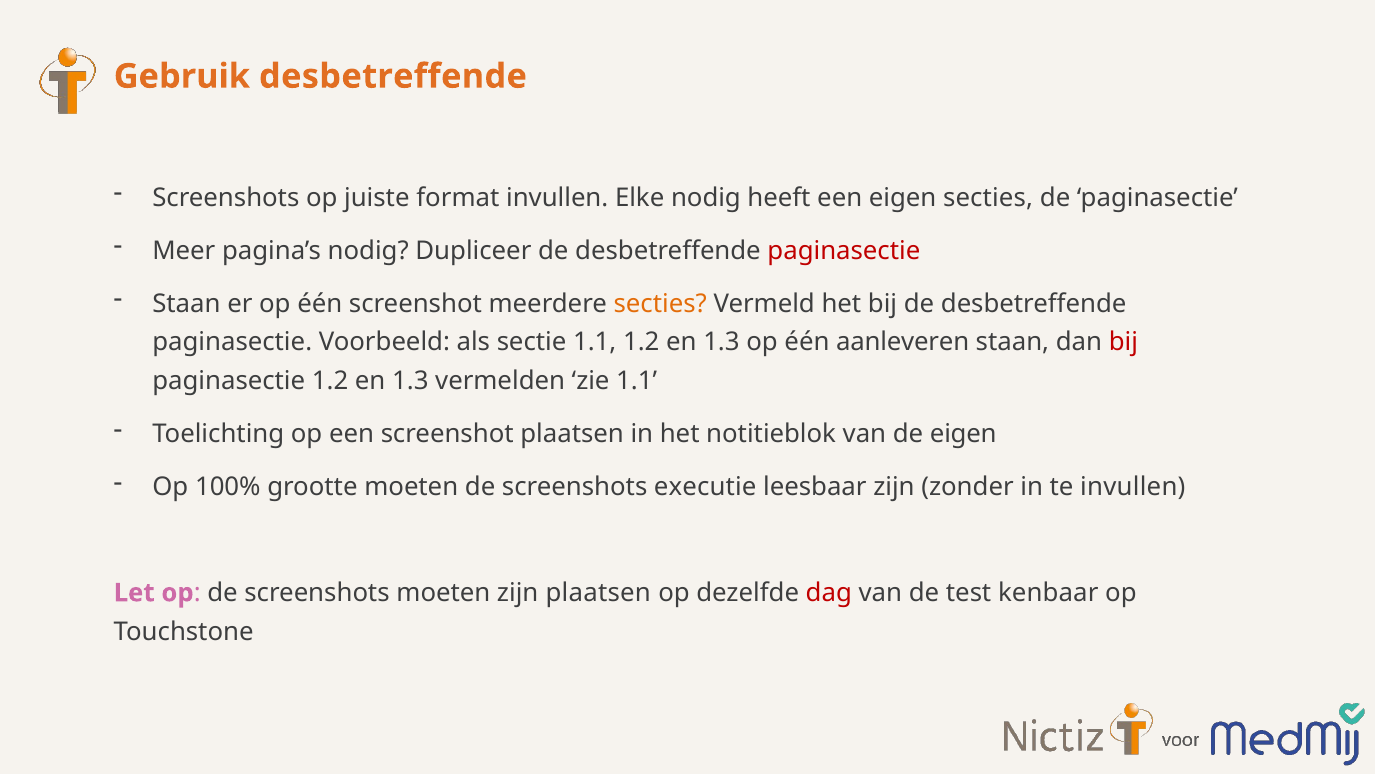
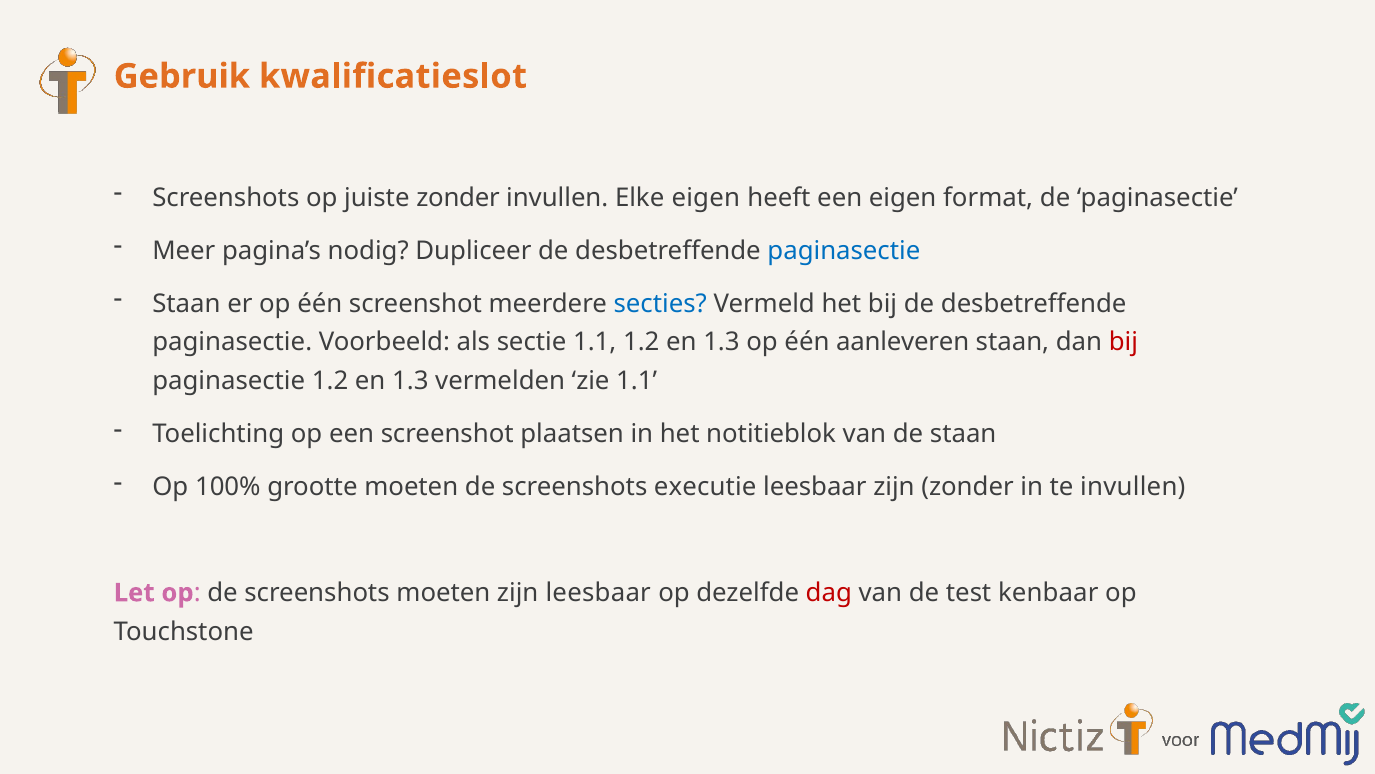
Gebruik desbetreffende: desbetreffende -> kwalificatieslot
juiste format: format -> zonder
Elke nodig: nodig -> eigen
eigen secties: secties -> format
paginasectie at (844, 250) colour: red -> blue
secties at (660, 303) colour: orange -> blue
de eigen: eigen -> staan
zijn plaatsen: plaatsen -> leesbaar
